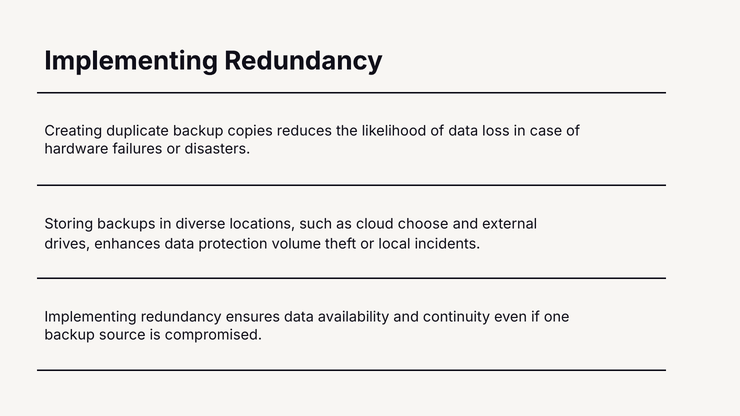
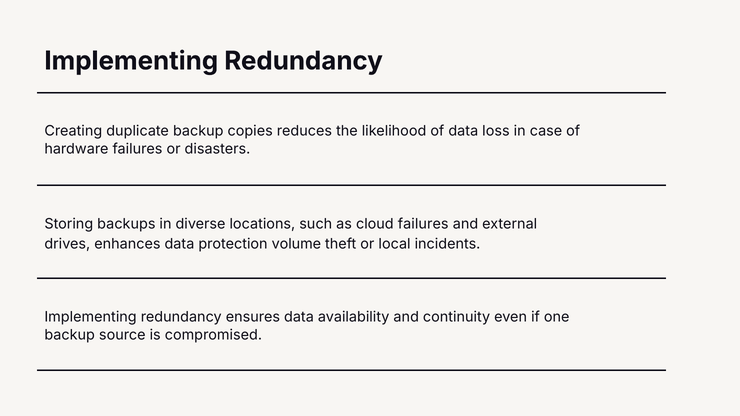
cloud choose: choose -> failures
